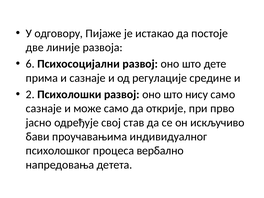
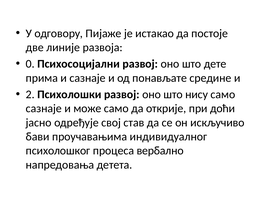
6: 6 -> 0
регулације: регулације -> понављате
прво: прво -> доћи
